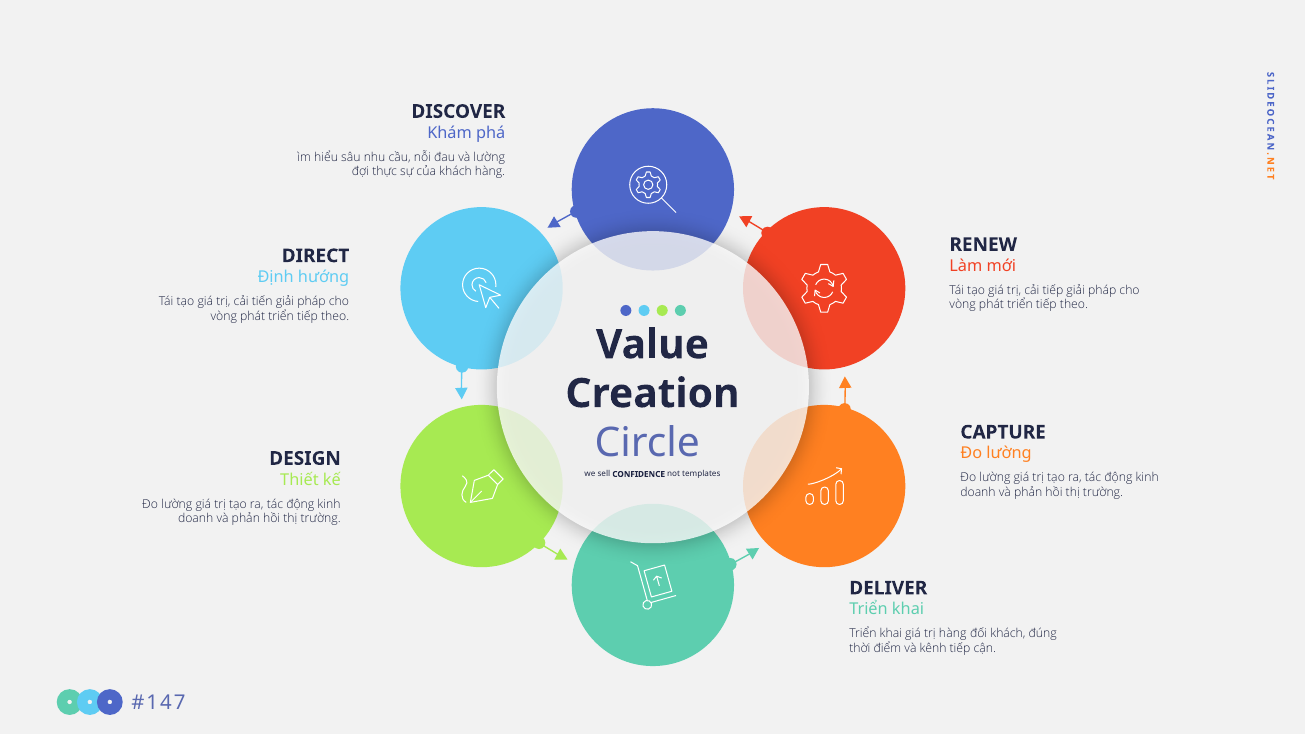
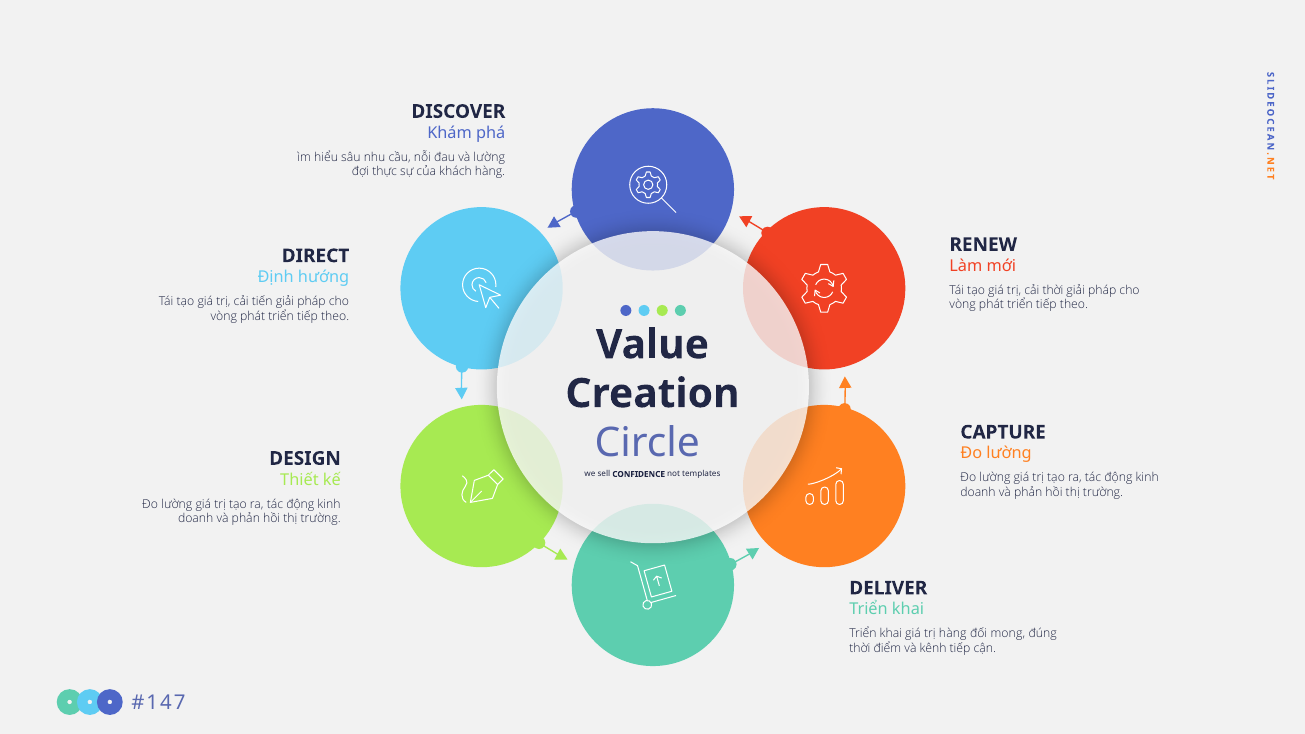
cải tiếp: tiếp -> thời
đối khách: khách -> mong
